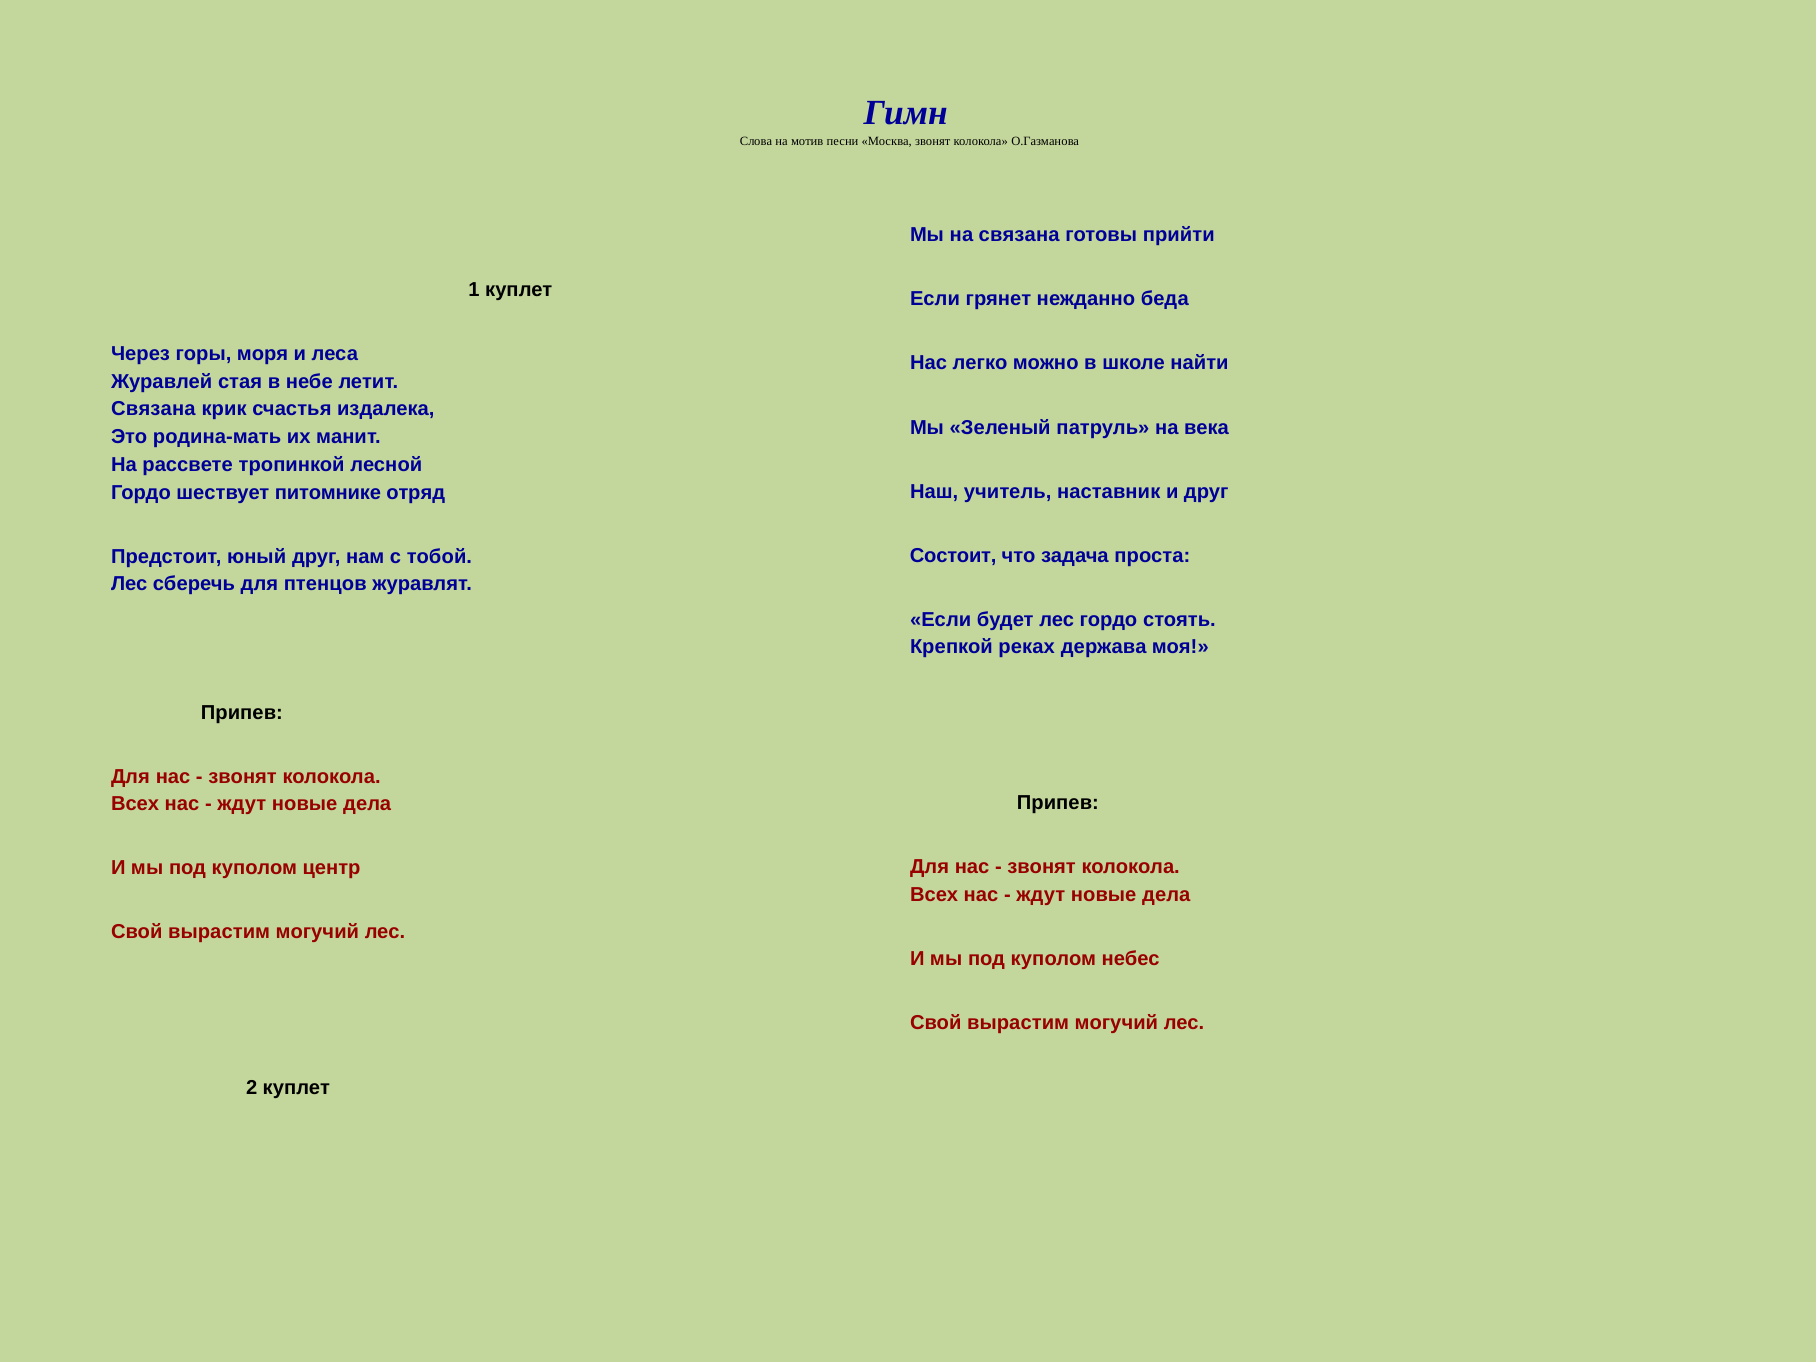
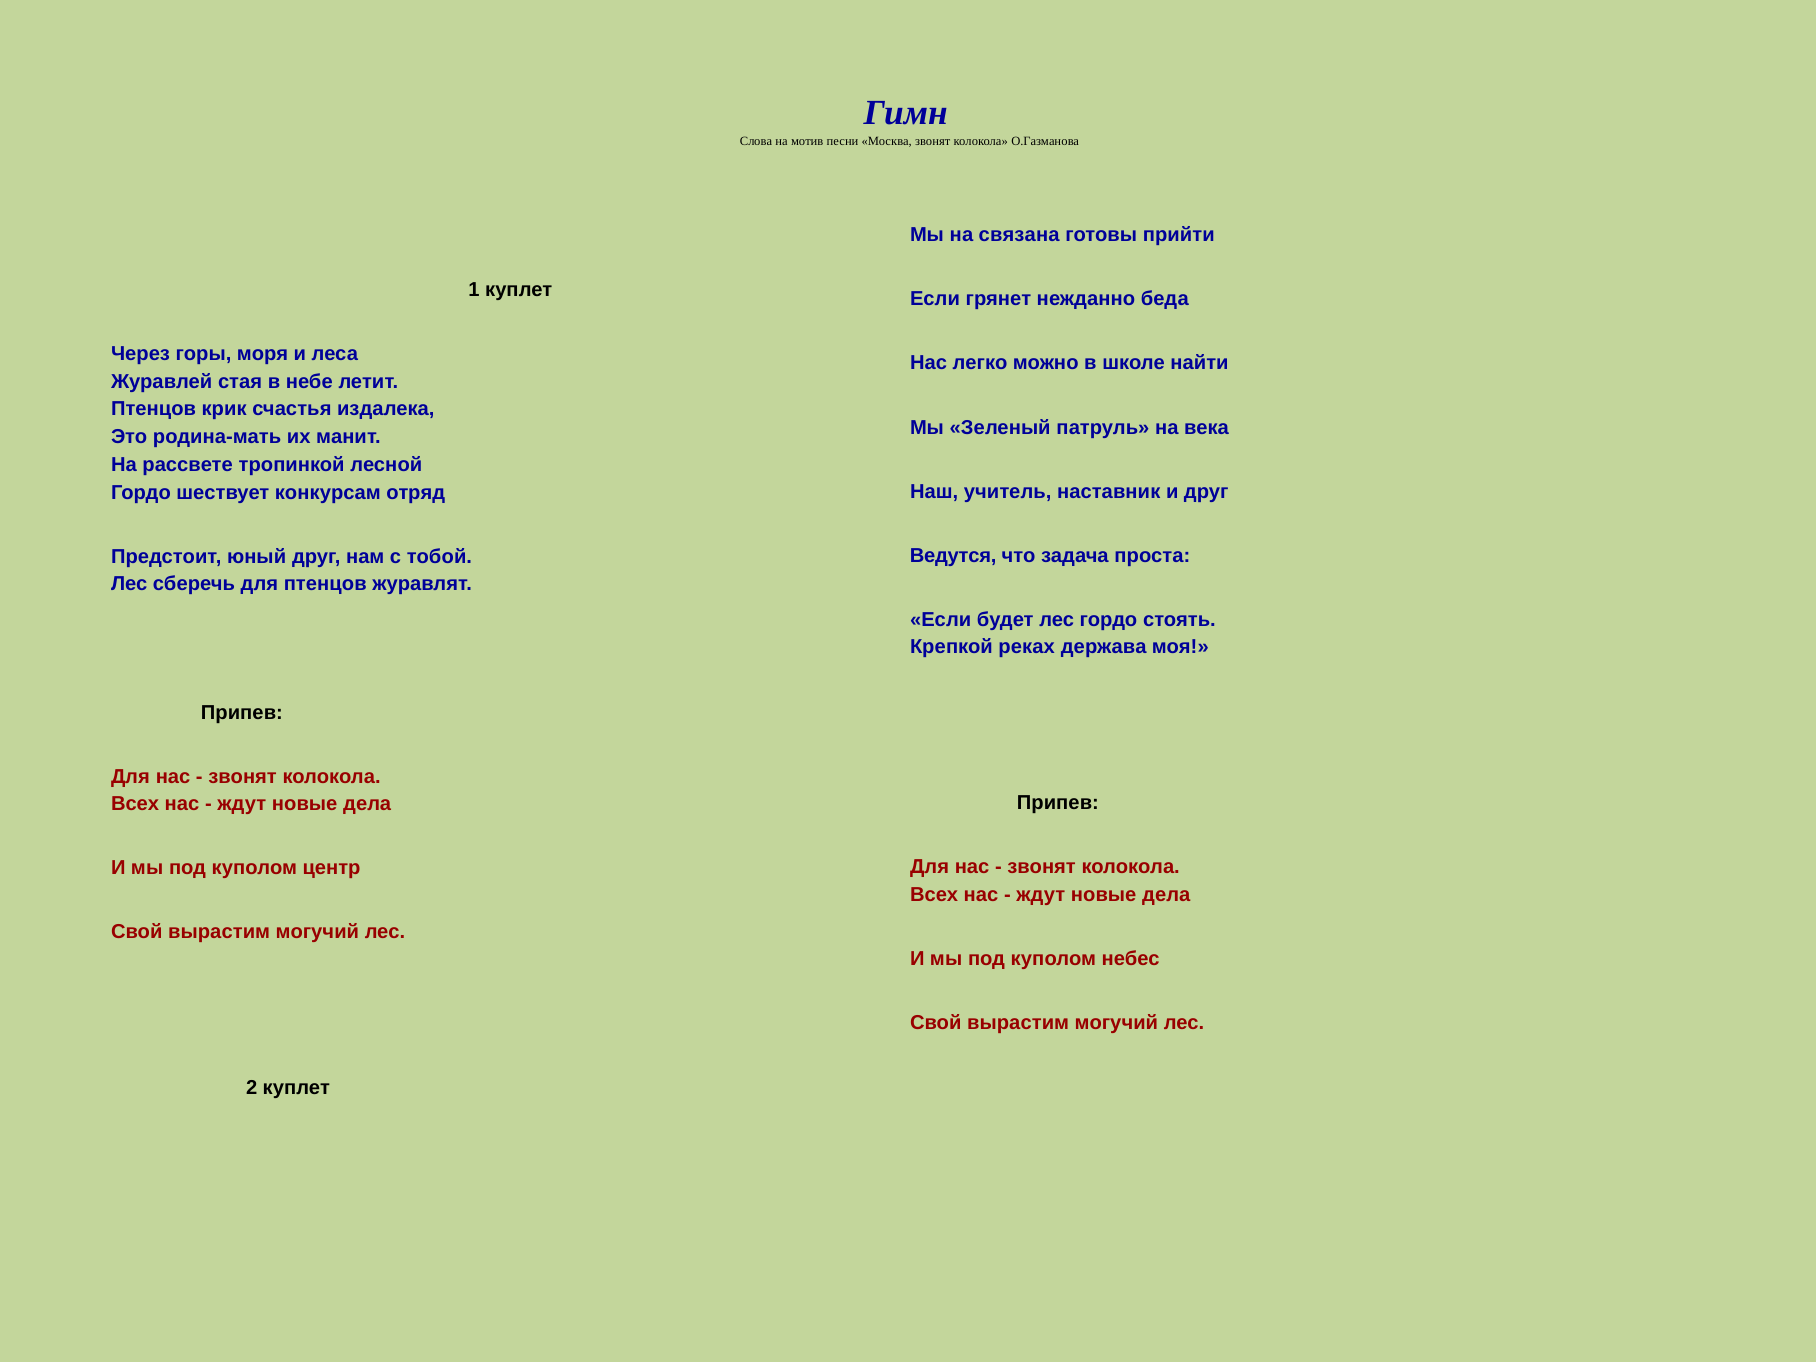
Связана at (153, 409): Связана -> Птенцов
питомнике: питомнике -> конкурсам
Состоит: Состоит -> Ведутся
